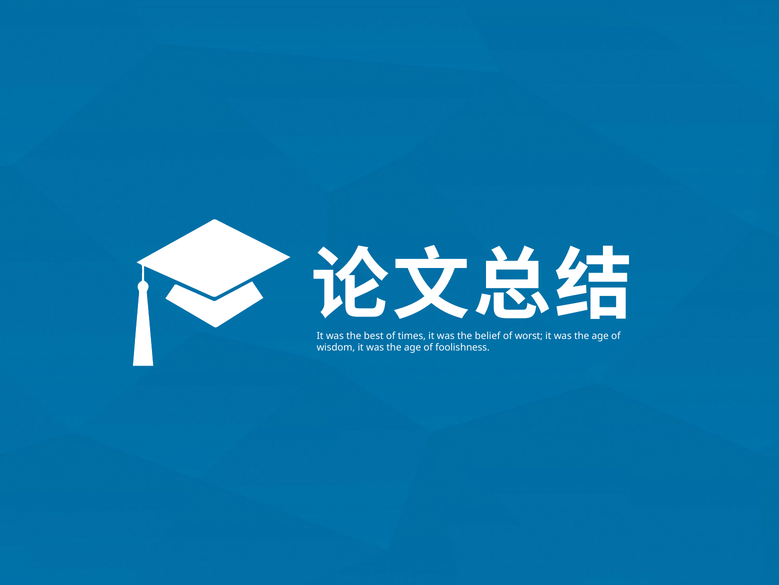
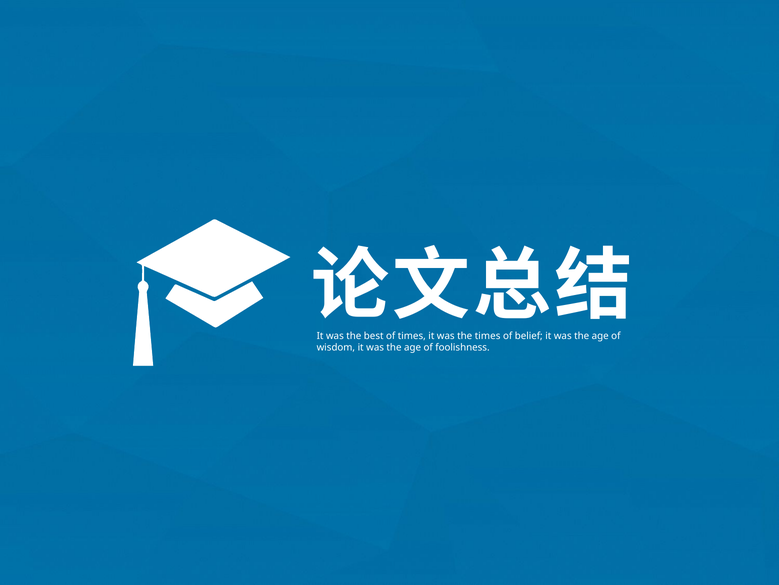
the belief: belief -> times
worst: worst -> belief
